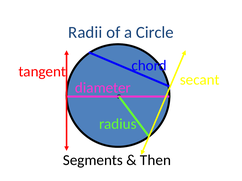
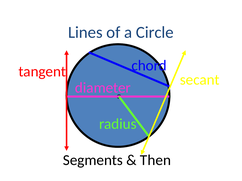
Radii: Radii -> Lines
